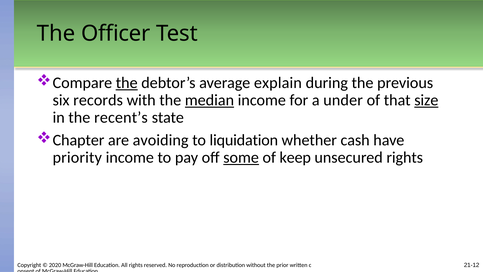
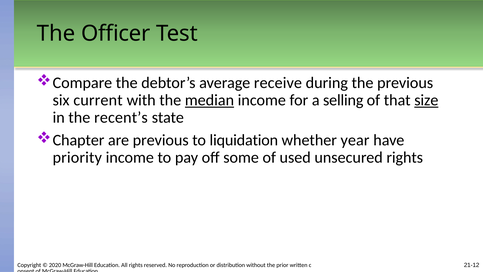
the at (127, 83) underline: present -> none
explain: explain -> receive
records: records -> current
under: under -> selling
are avoiding: avoiding -> previous
cash: cash -> year
some underline: present -> none
keep: keep -> used
